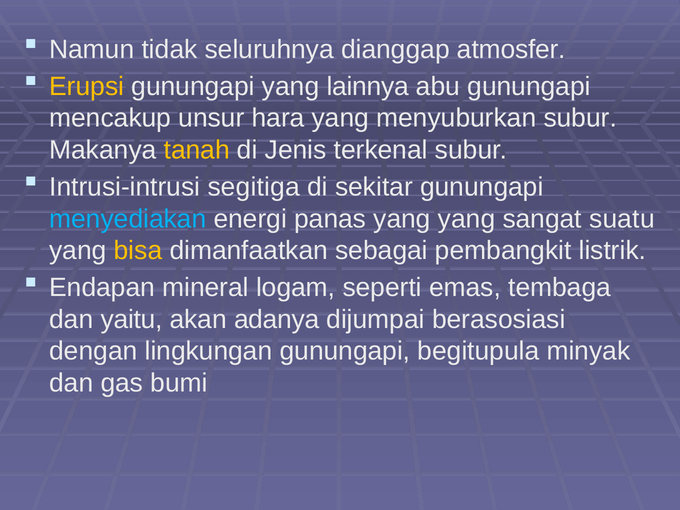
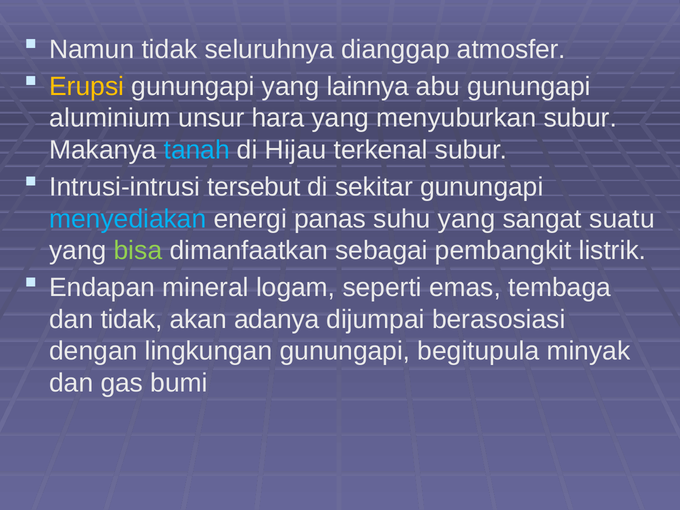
mencakup: mencakup -> aluminium
tanah colour: yellow -> light blue
Jenis: Jenis -> Hijau
segitiga: segitiga -> tersebut
panas yang: yang -> suhu
bisa colour: yellow -> light green
dan yaitu: yaitu -> tidak
